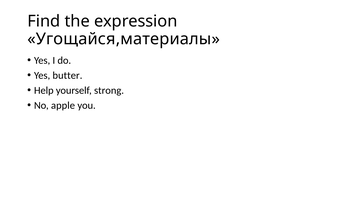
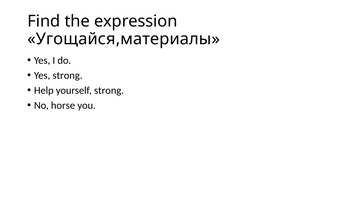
Yes butter: butter -> strong
apple: apple -> horse
